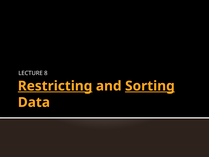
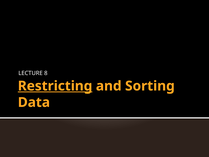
Sorting underline: present -> none
